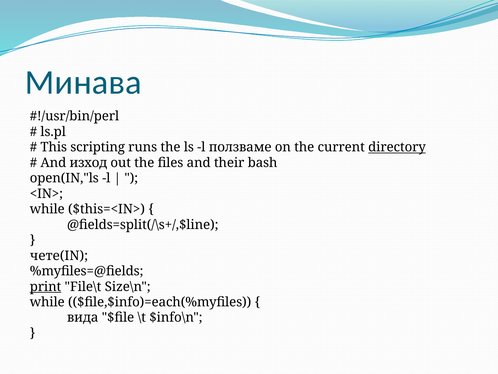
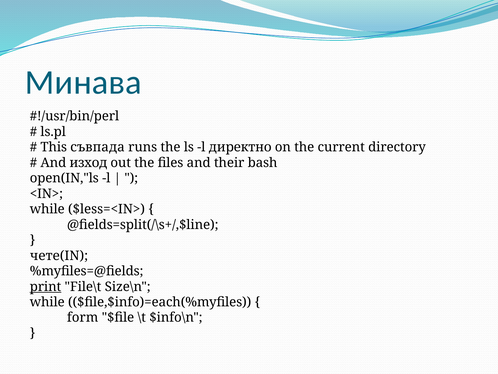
scripting: scripting -> съвпада
ползваме: ползваме -> директно
directory underline: present -> none
$this=<IN>: $this=<IN> -> $less=<IN>
вида: вида -> form
